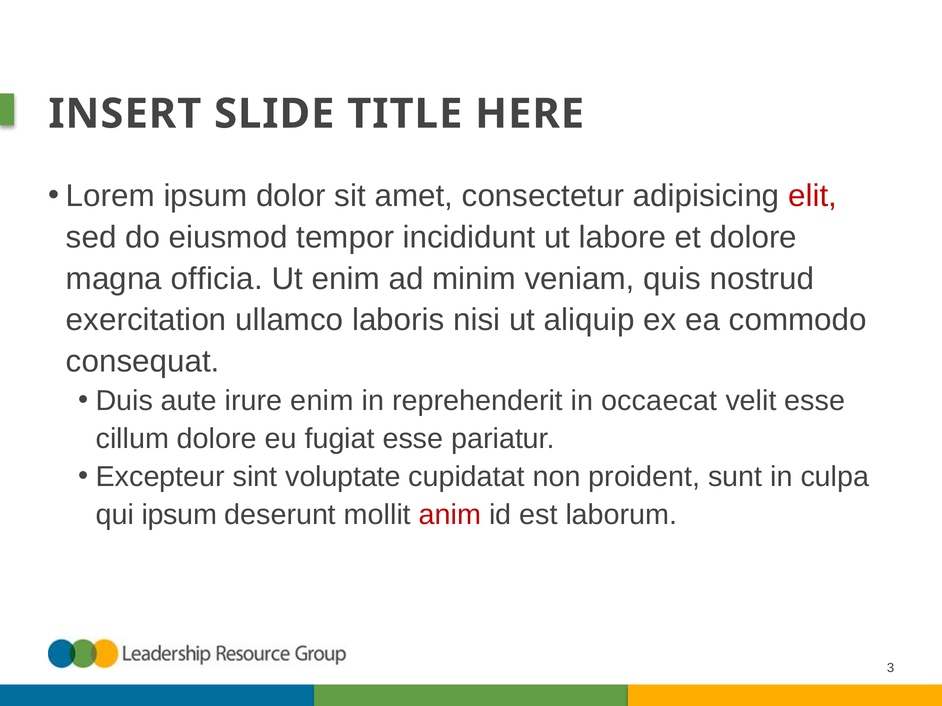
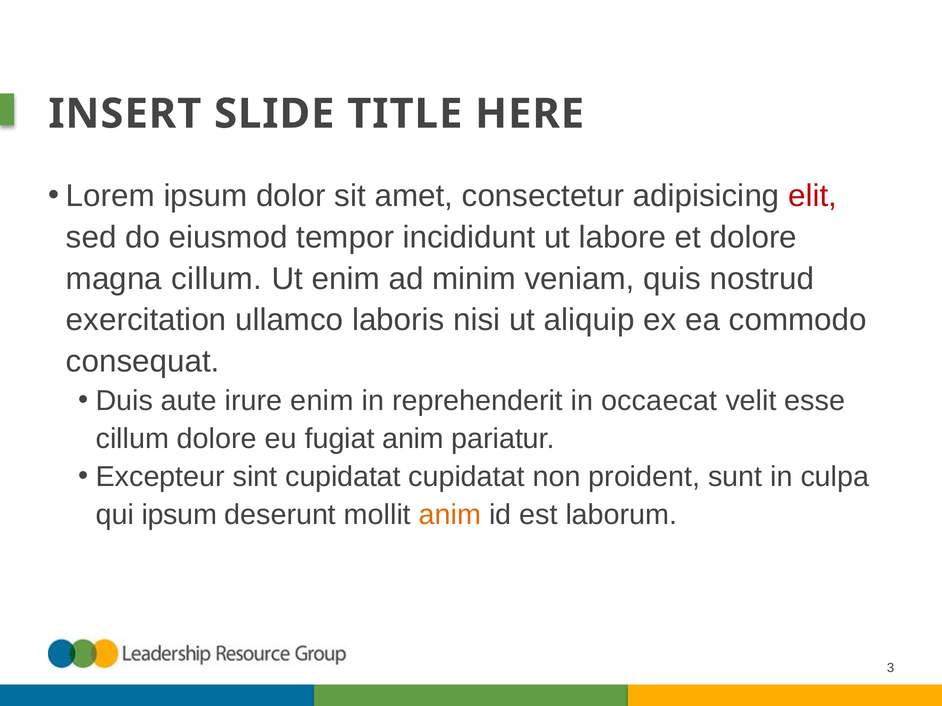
magna officia: officia -> cillum
fugiat esse: esse -> anim
sint voluptate: voluptate -> cupidatat
anim at (450, 515) colour: red -> orange
